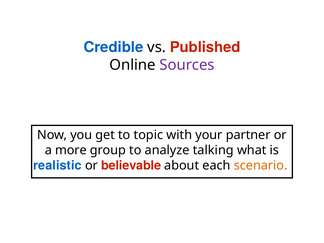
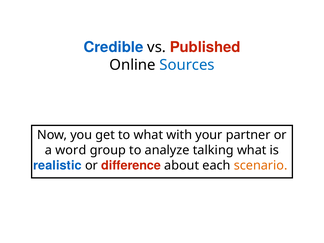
Sources colour: purple -> blue
to topic: topic -> what
more: more -> word
believable: believable -> difference
